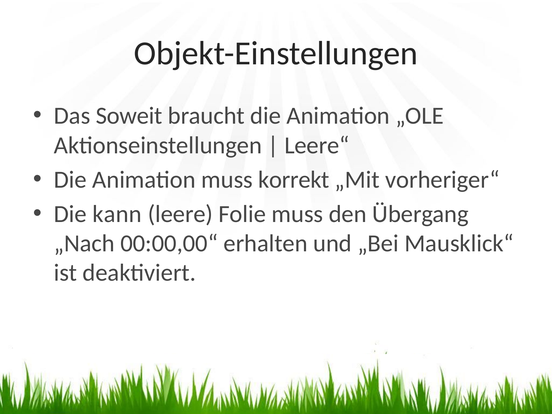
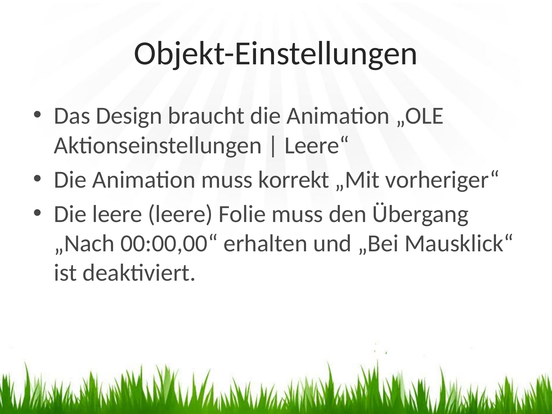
Soweit: Soweit -> Design
Die kann: kann -> leere
